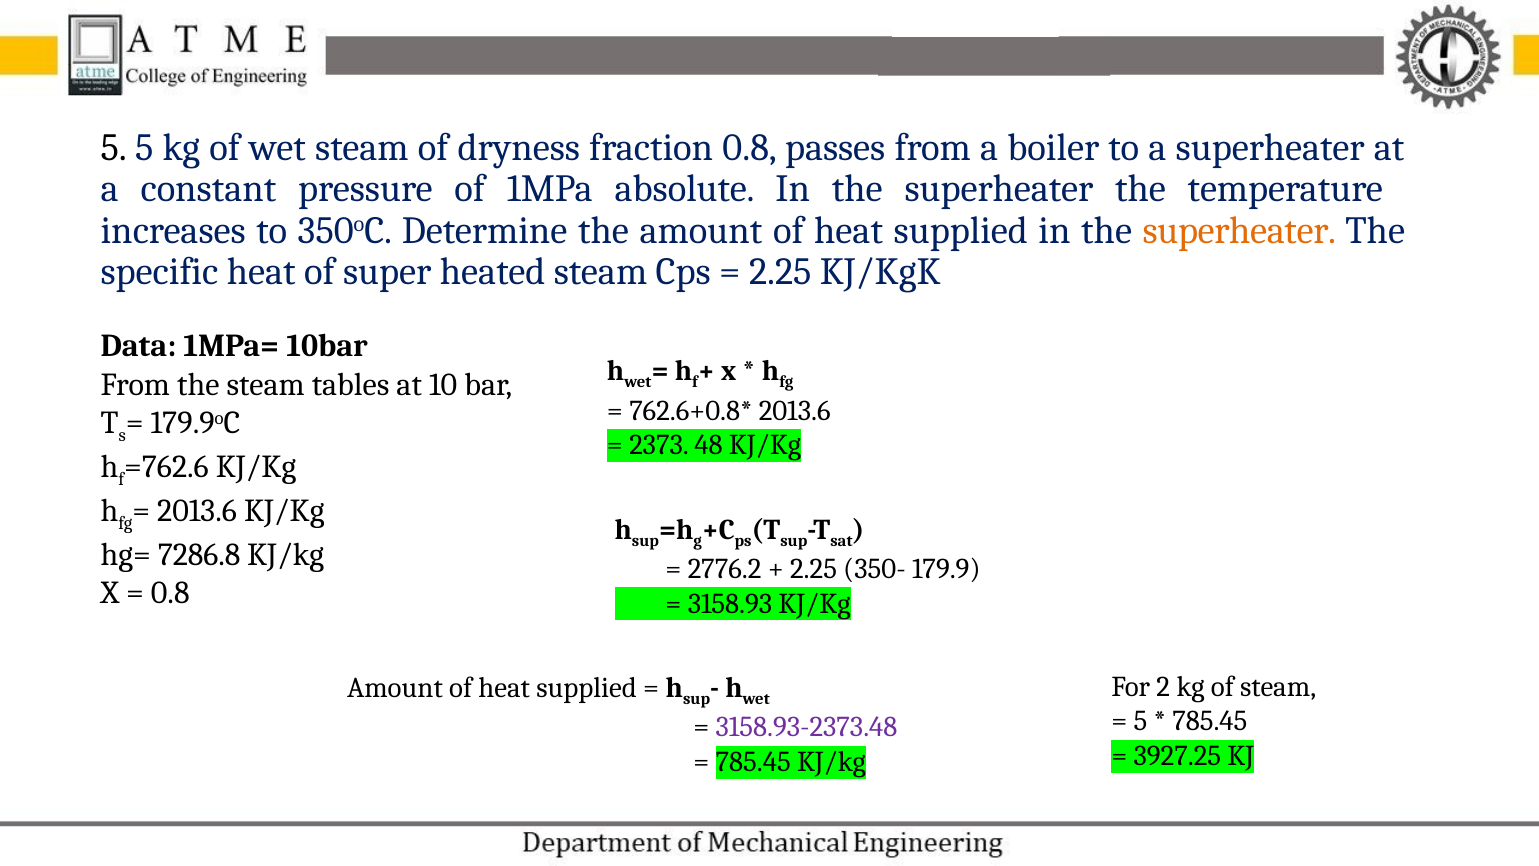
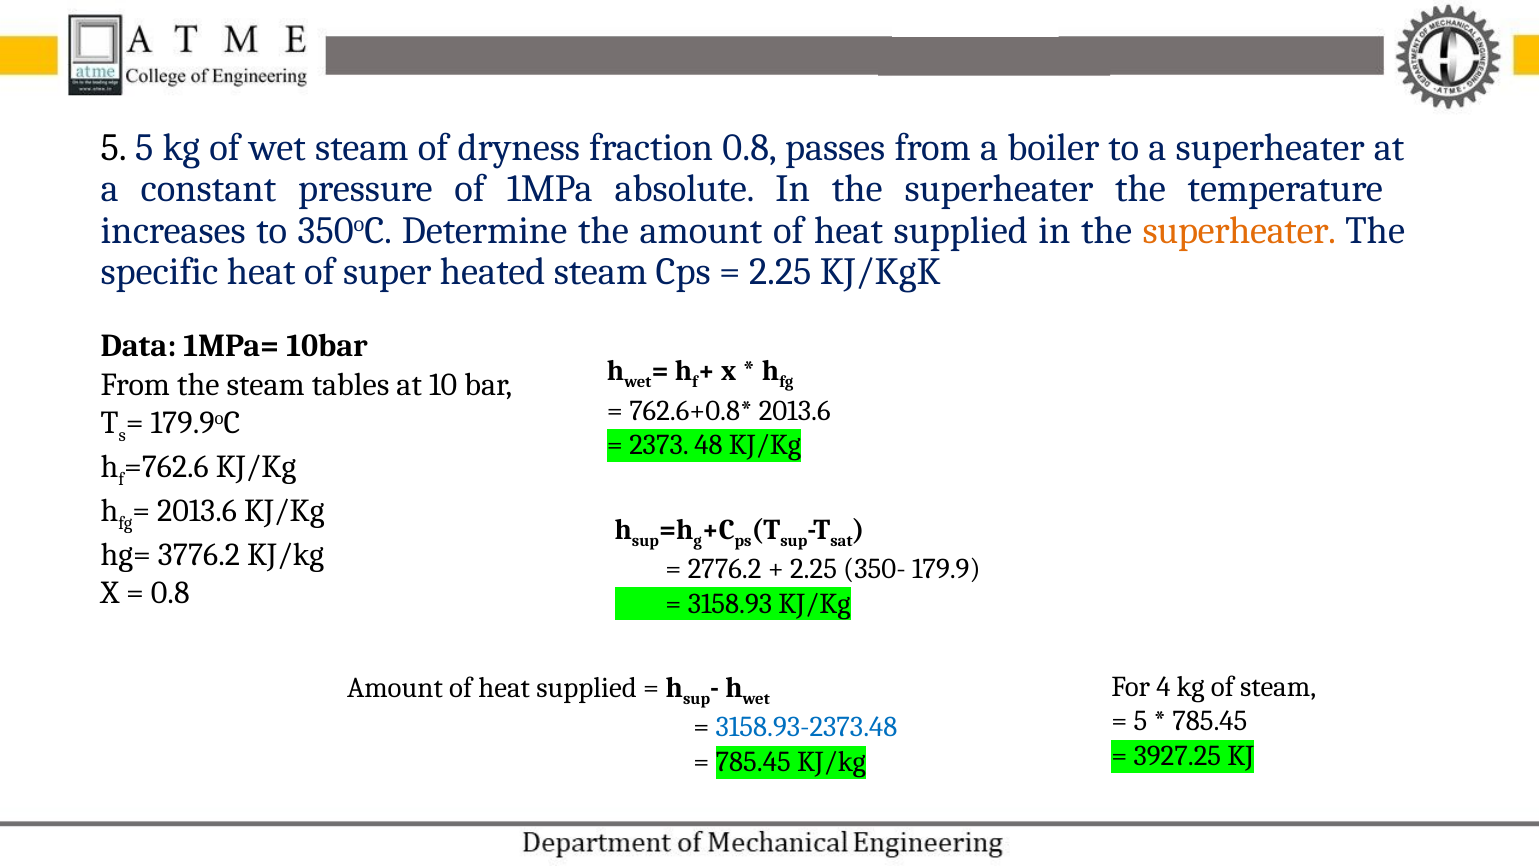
7286.8: 7286.8 -> 3776.2
2: 2 -> 4
3158.93-2373.48 colour: purple -> blue
